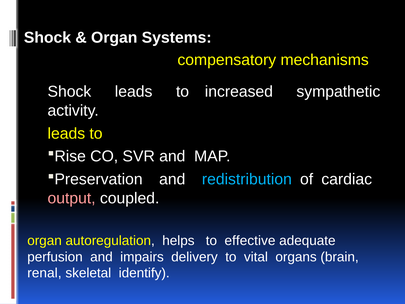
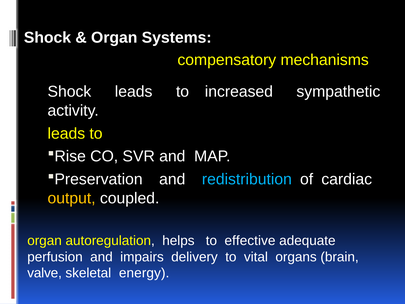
output colour: pink -> yellow
renal: renal -> valve
identify: identify -> energy
